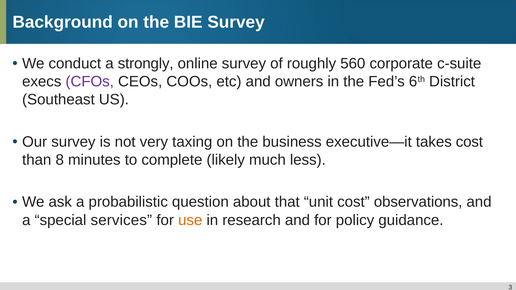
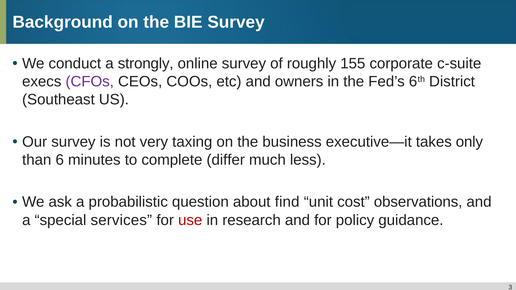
560: 560 -> 155
takes cost: cost -> only
8: 8 -> 6
likely: likely -> differ
that: that -> find
use colour: orange -> red
